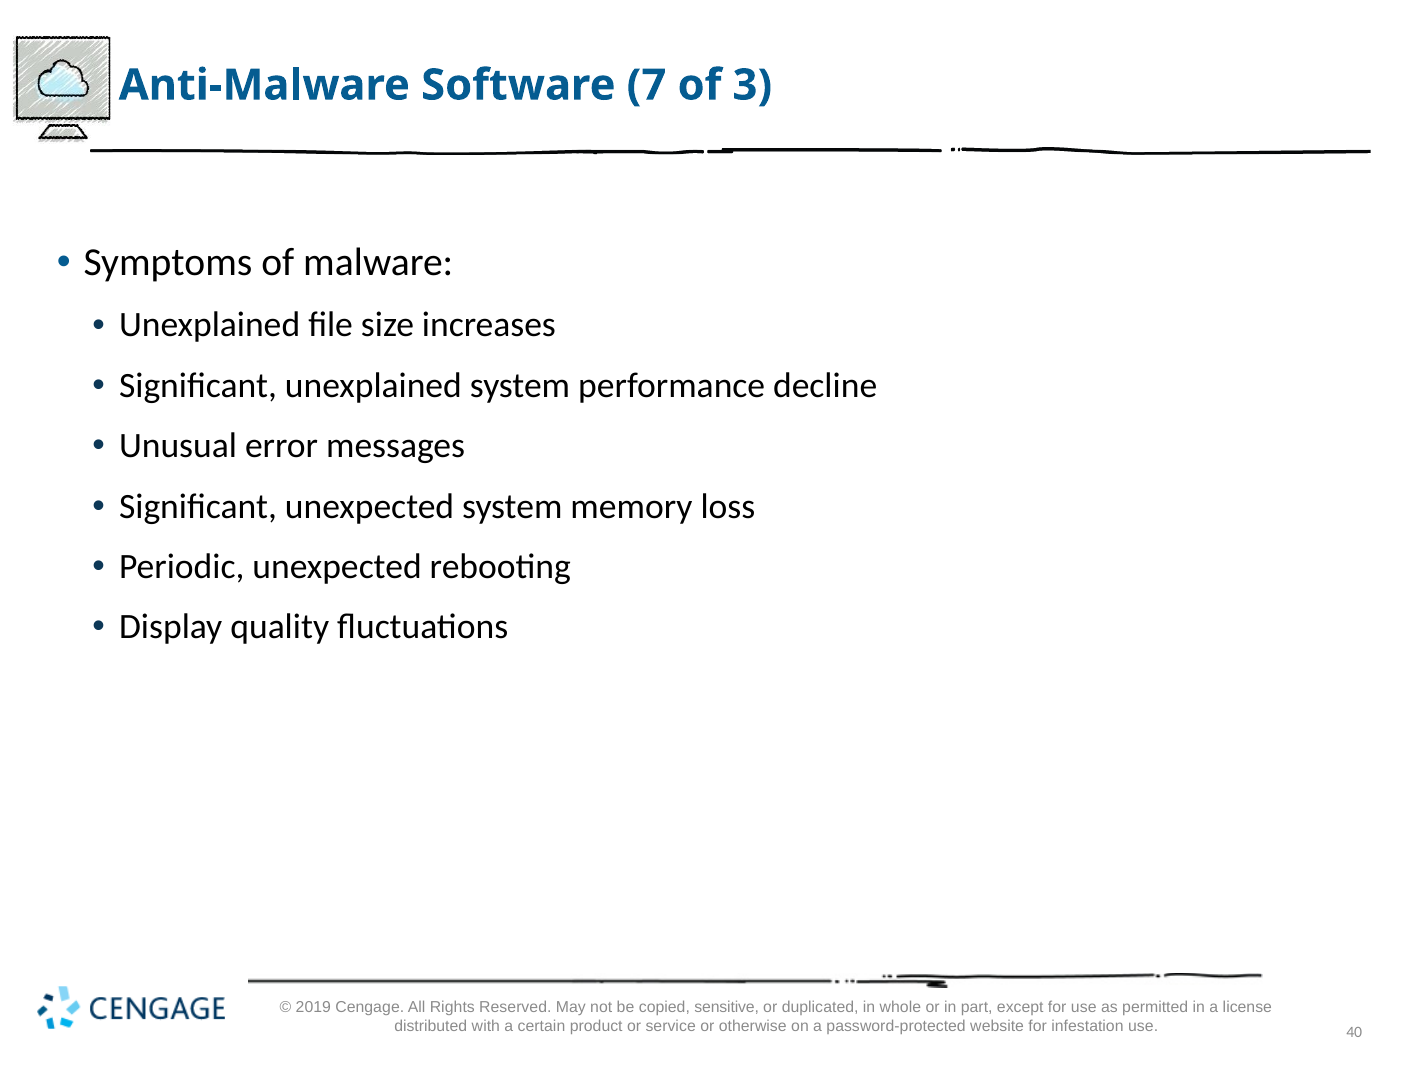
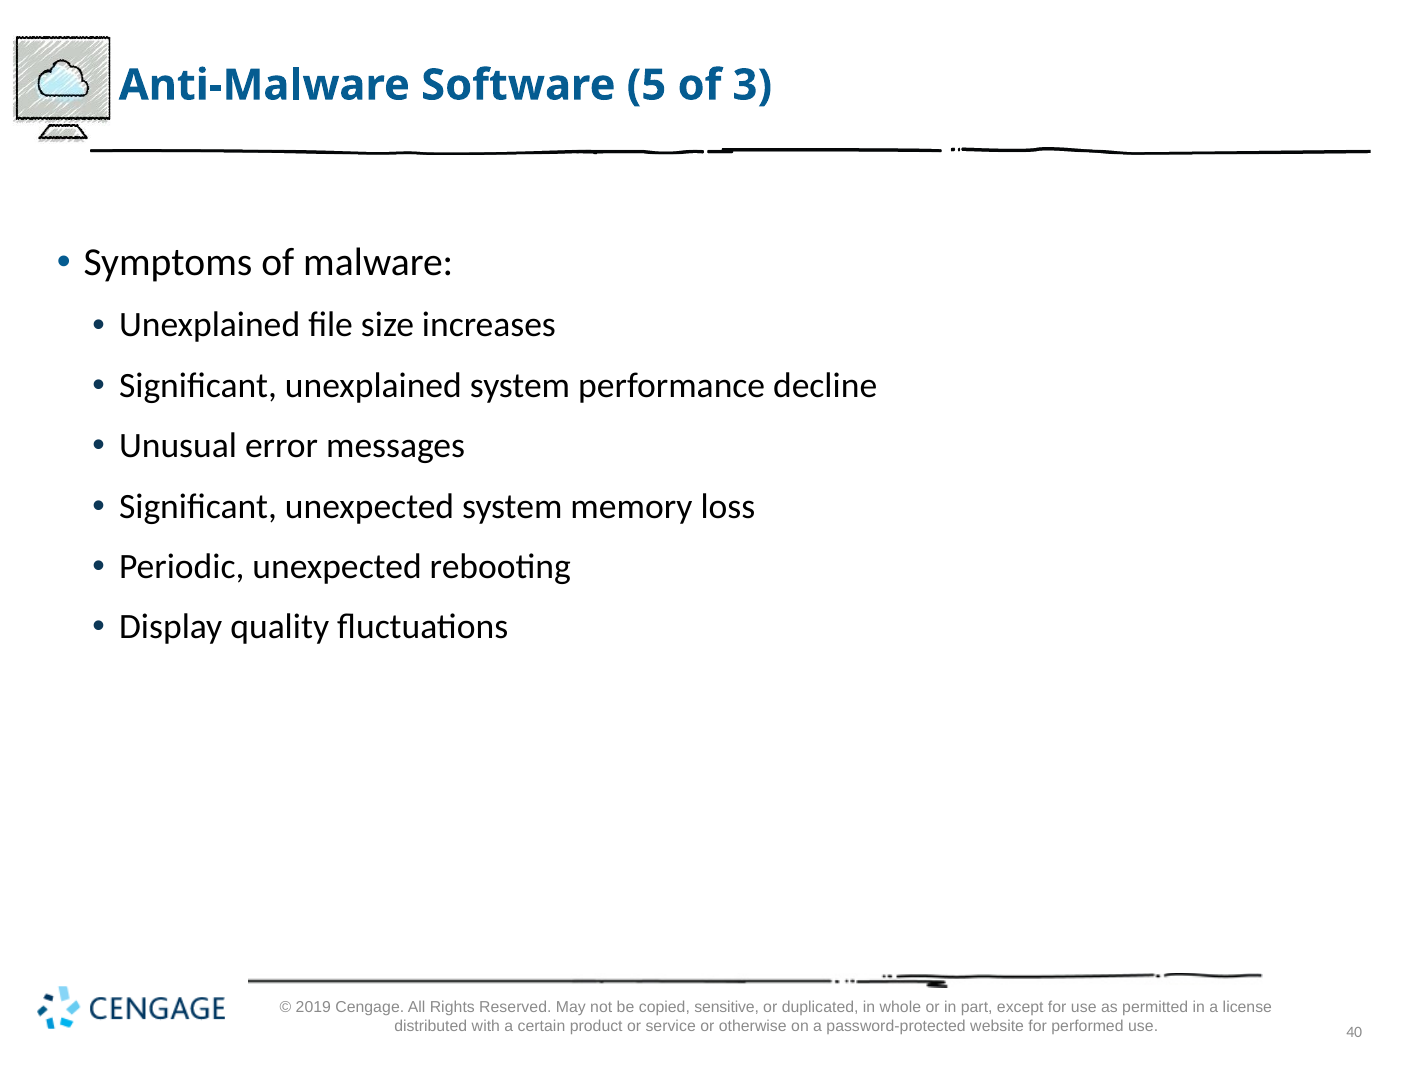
7: 7 -> 5
infestation: infestation -> performed
